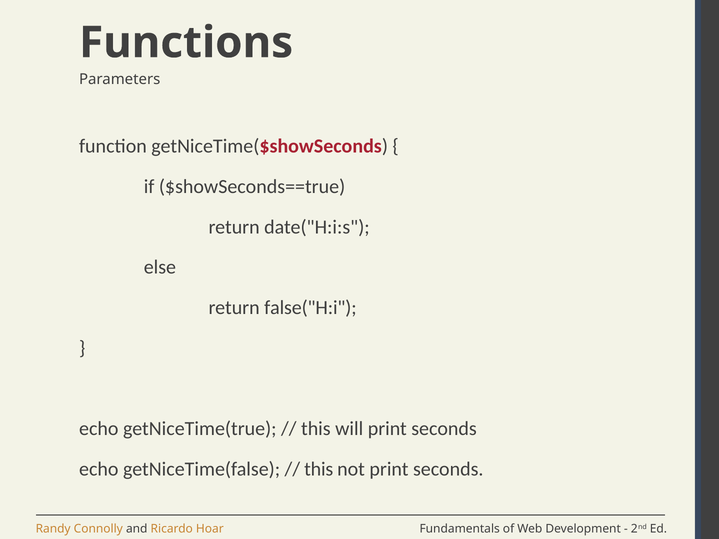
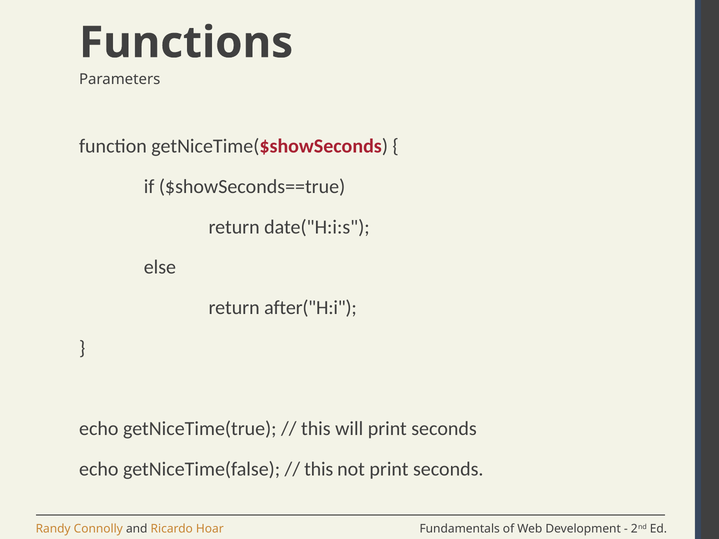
false("H:i: false("H:i -> after("H:i
